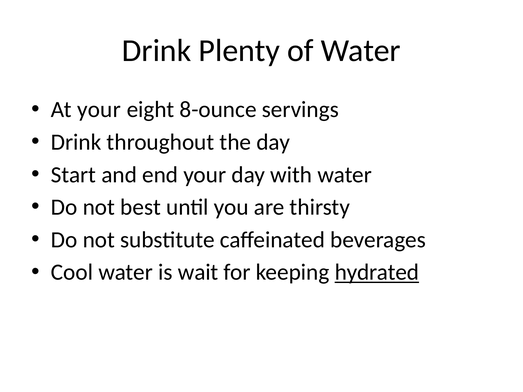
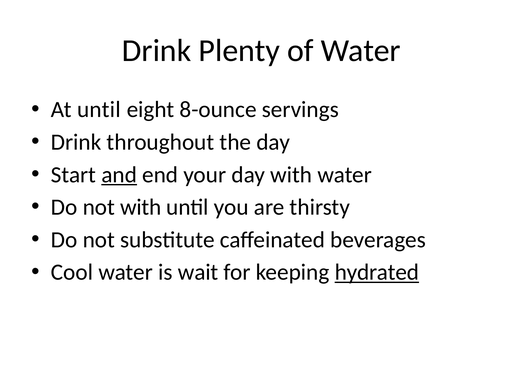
At your: your -> until
and underline: none -> present
not best: best -> with
